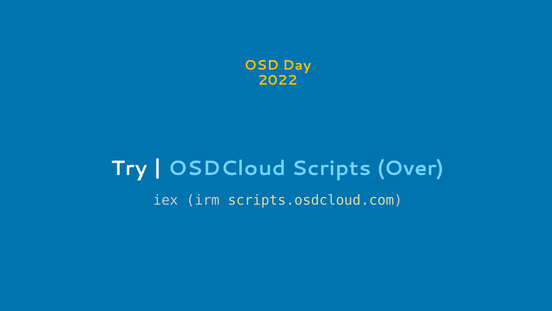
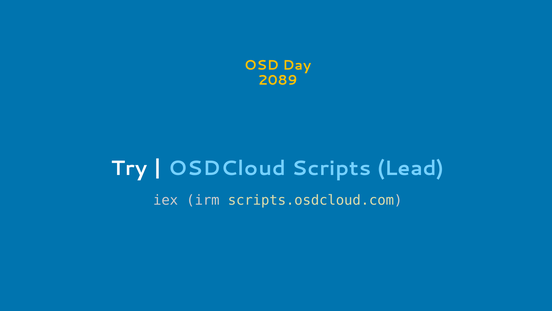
2022: 2022 -> 2089
Over: Over -> Lead
